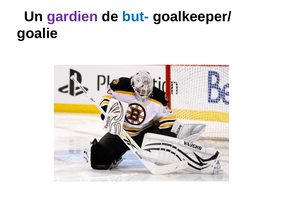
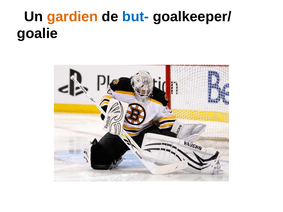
gardien colour: purple -> orange
